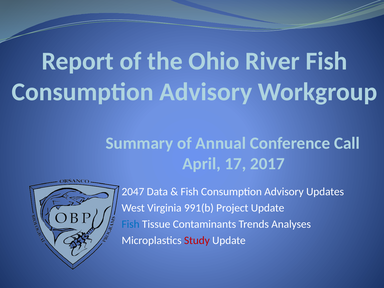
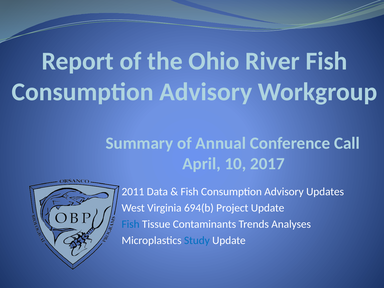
17: 17 -> 10
2047: 2047 -> 2011
991(b: 991(b -> 694(b
Study colour: red -> blue
